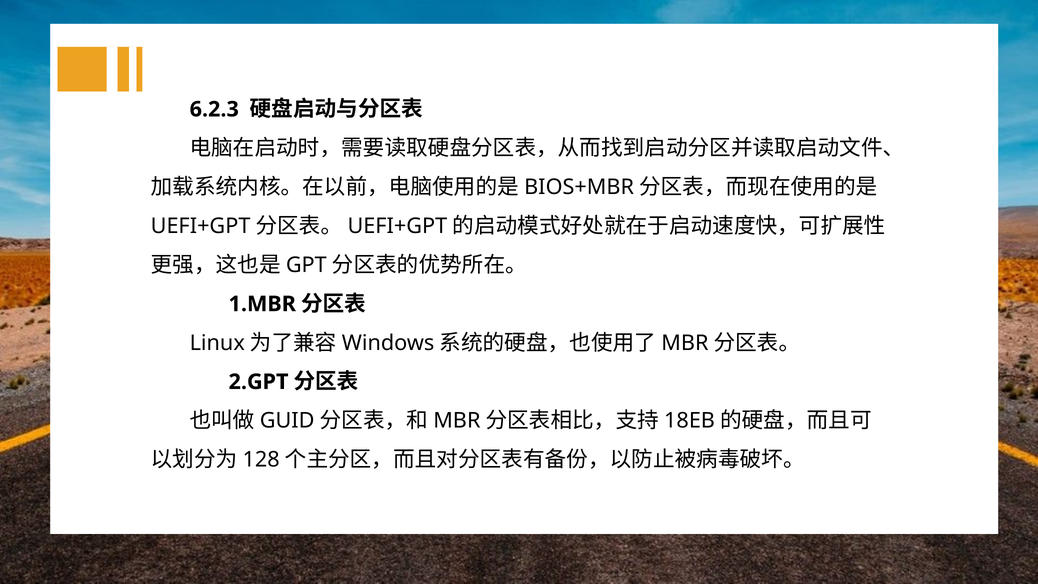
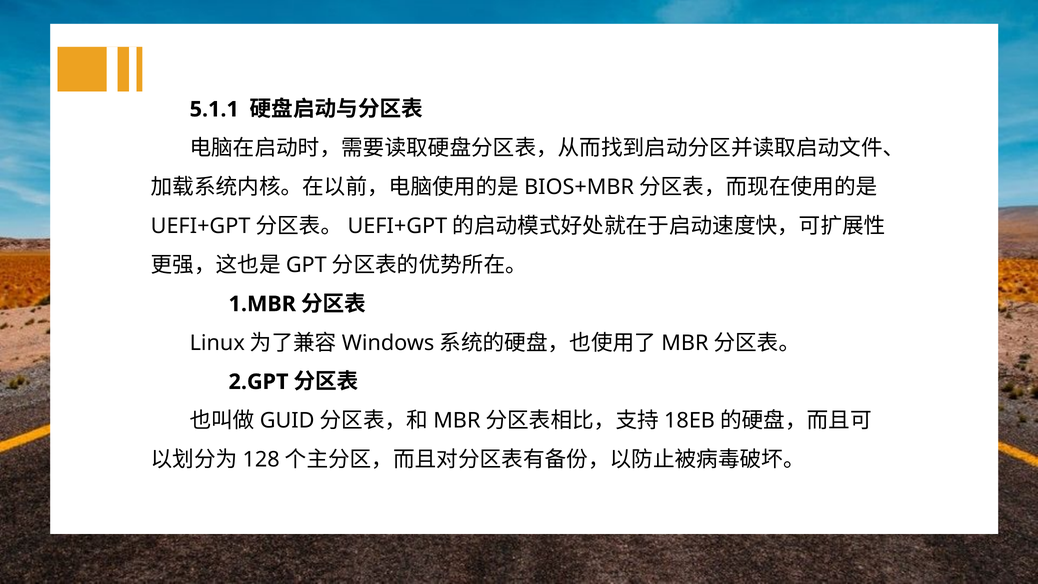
6.2.3: 6.2.3 -> 5.1.1
